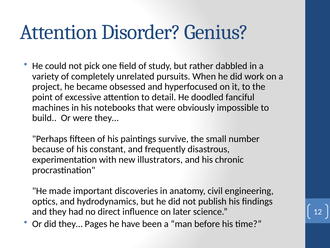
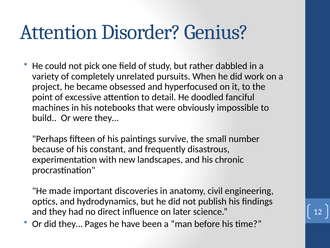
illustrators: illustrators -> landscapes
